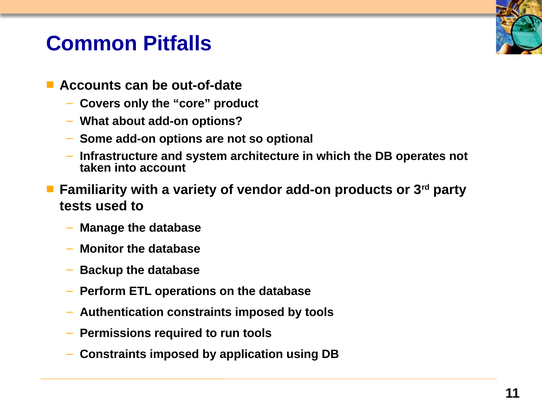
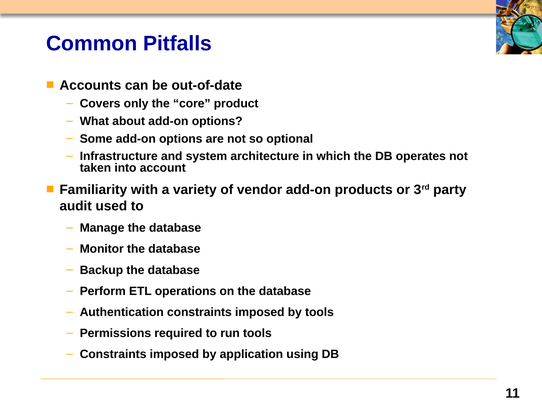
tests: tests -> audit
